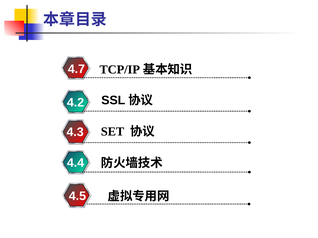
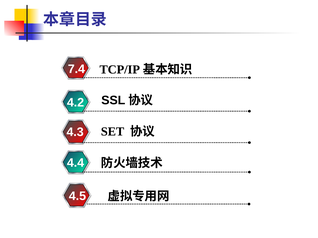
4.7: 4.7 -> 7.4
